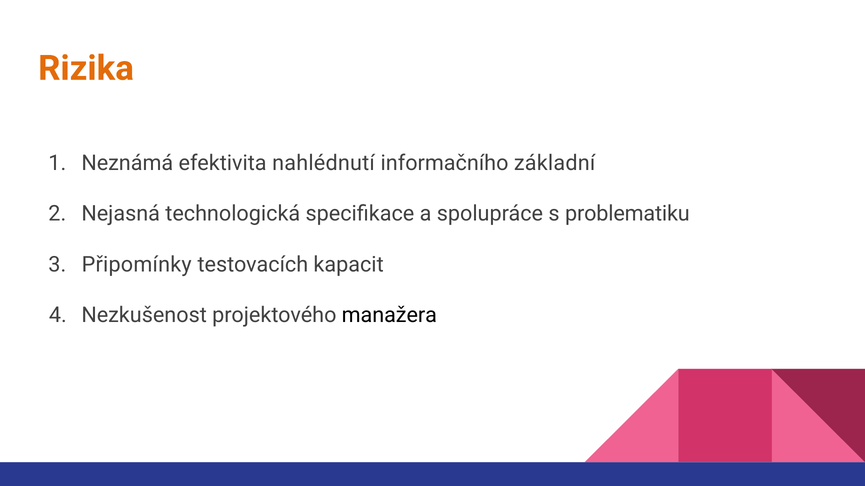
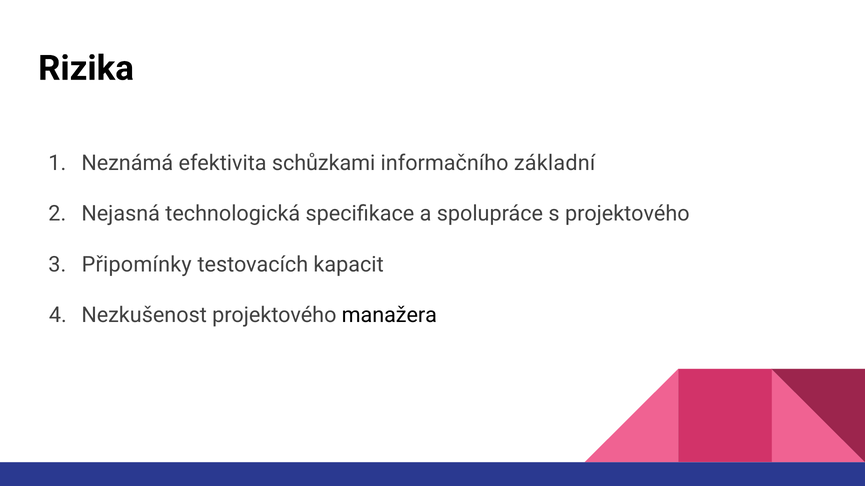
Rizika colour: orange -> black
nahlédnutí: nahlédnutí -> schůzkami
s problematiku: problematiku -> projektového
